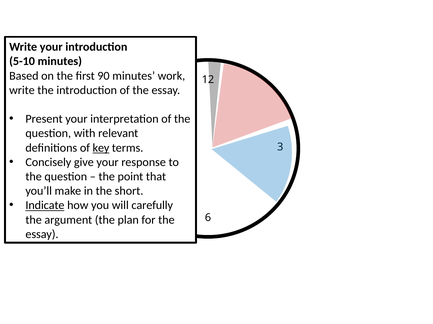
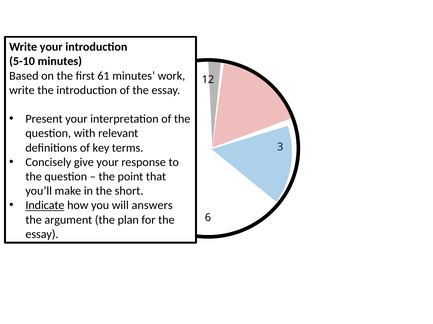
90: 90 -> 61
key underline: present -> none
carefully: carefully -> answers
